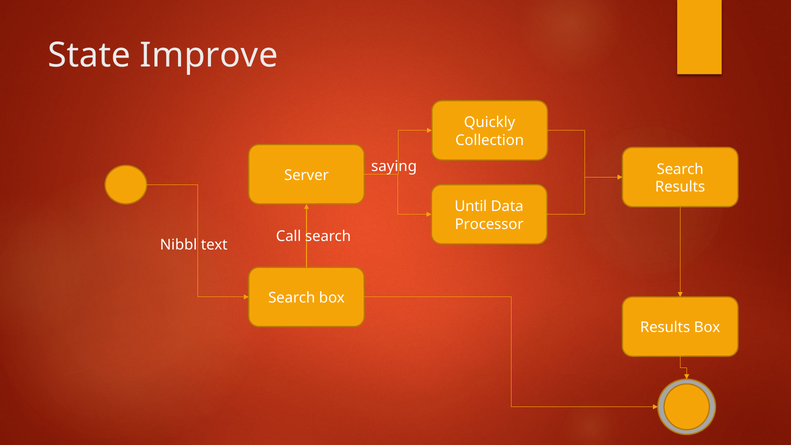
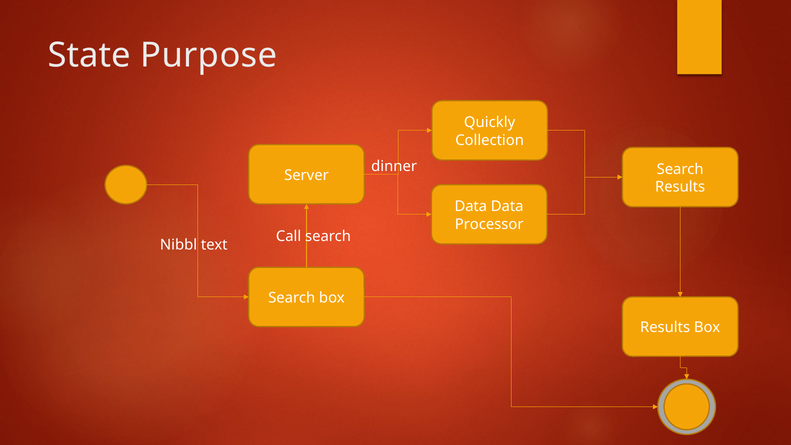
Improve: Improve -> Purpose
saying: saying -> dinner
Until at (471, 206): Until -> Data
